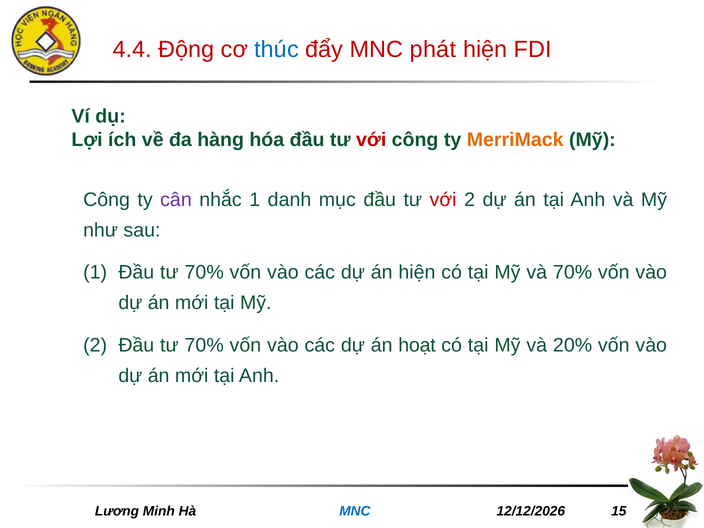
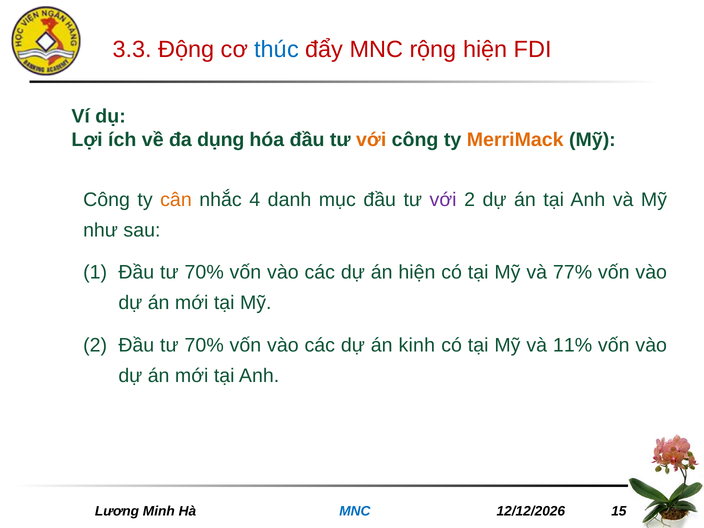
4.4: 4.4 -> 3.3
phát: phát -> rộng
hàng: hàng -> dụng
với at (371, 140) colour: red -> orange
cân colour: purple -> orange
nhắc 1: 1 -> 4
với at (443, 200) colour: red -> purple
và 70%: 70% -> 77%
hoạt: hoạt -> kinh
20%: 20% -> 11%
